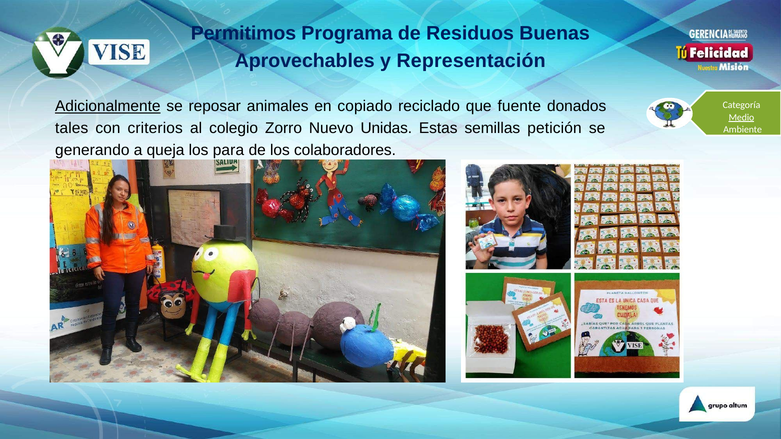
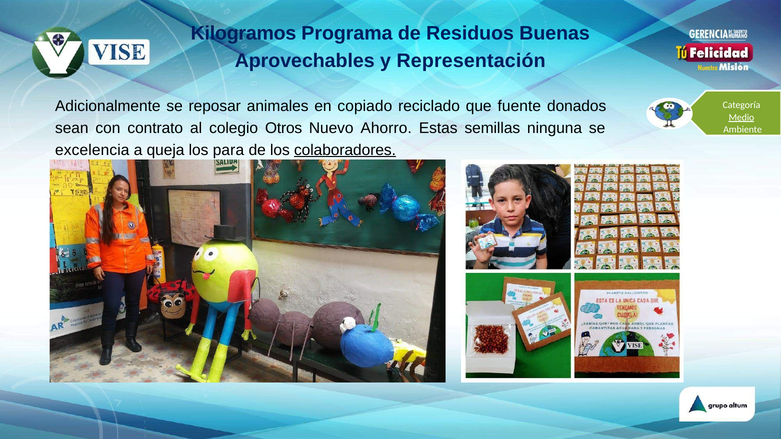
Permitimos: Permitimos -> Kilogramos
Adicionalmente underline: present -> none
tales: tales -> sean
criterios: criterios -> contrato
Zorro: Zorro -> Otros
Unidas: Unidas -> Ahorro
petición: petición -> ninguna
generando: generando -> excelencia
colaboradores underline: none -> present
